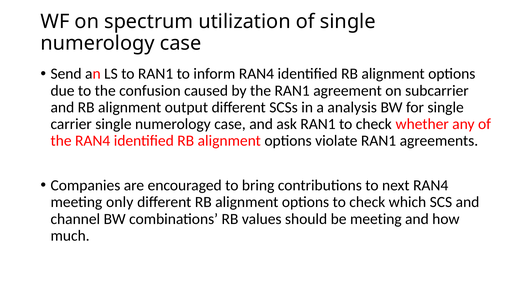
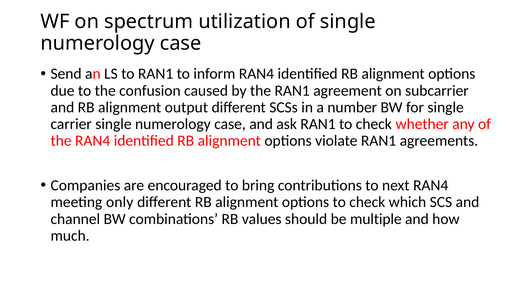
analysis: analysis -> number
be meeting: meeting -> multiple
